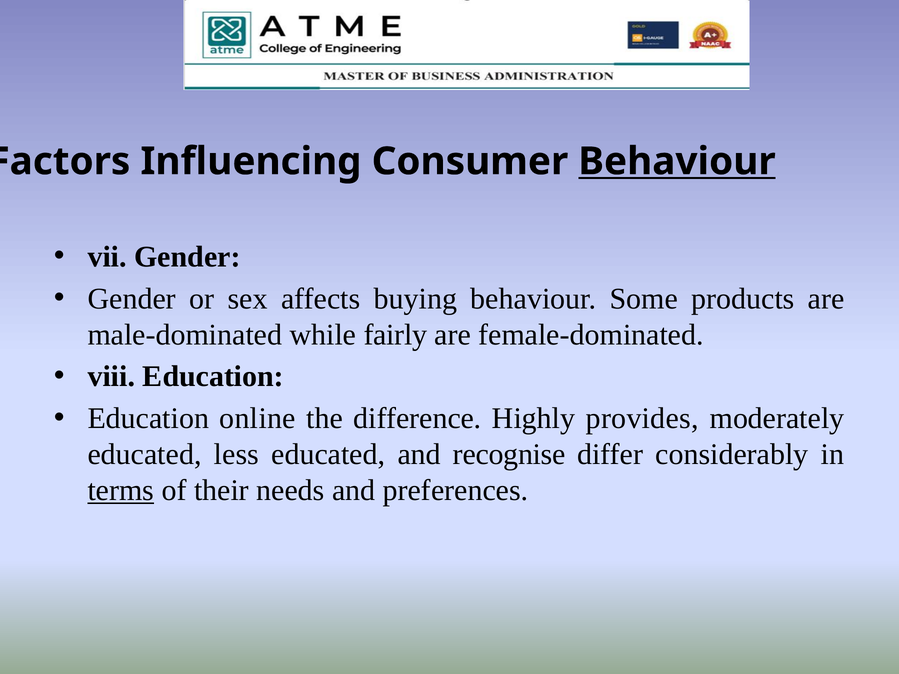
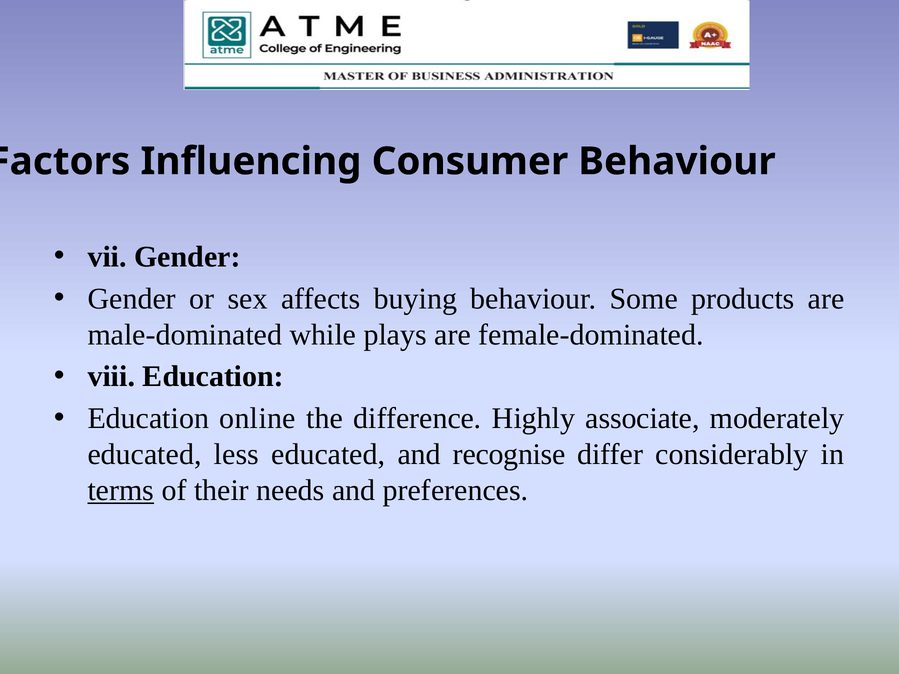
Behaviour at (677, 162) underline: present -> none
fairly: fairly -> plays
provides: provides -> associate
